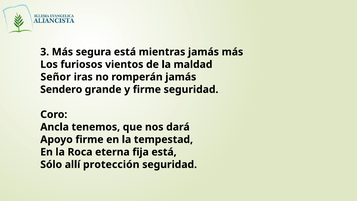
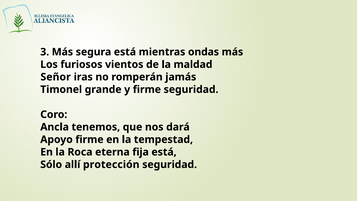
mientras jamás: jamás -> ondas
Sendero: Sendero -> Timonel
